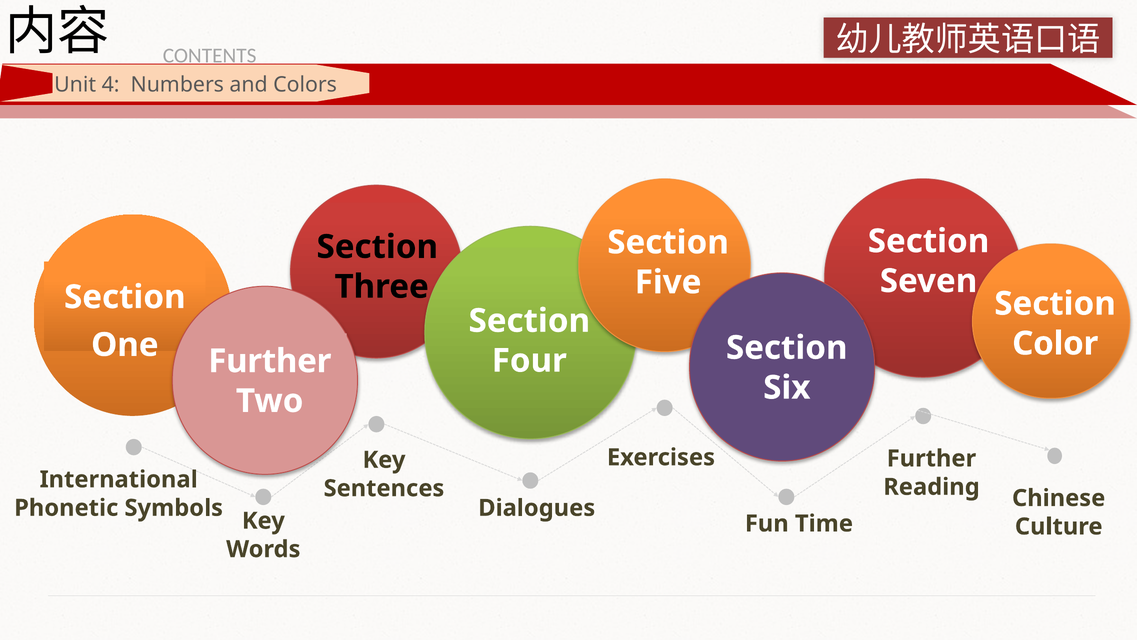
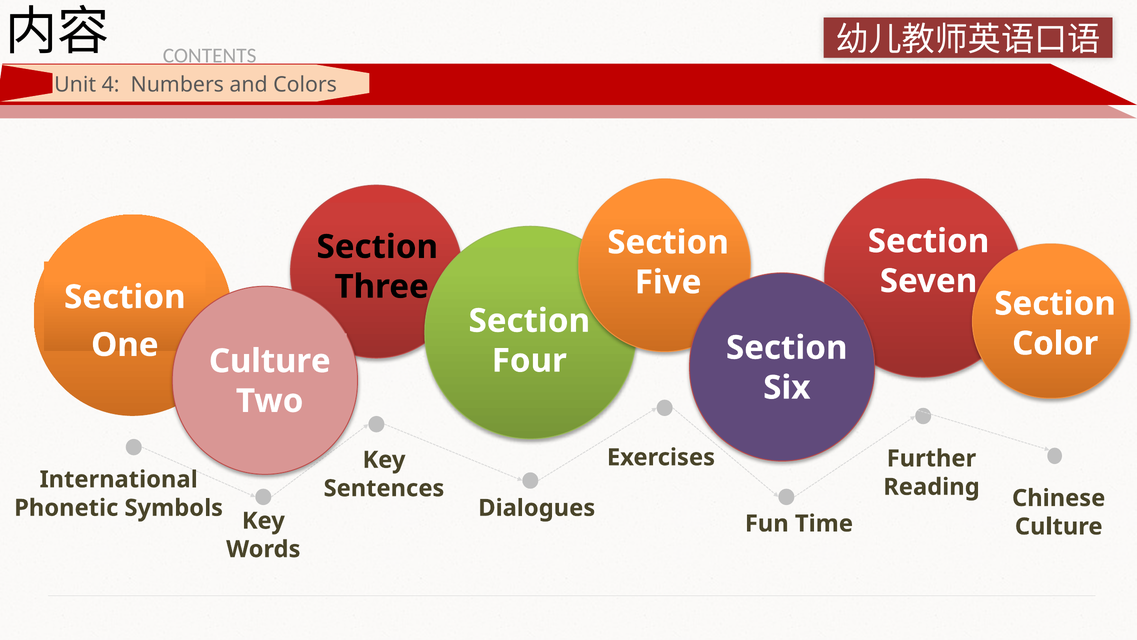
Further at (270, 361): Further -> Culture
